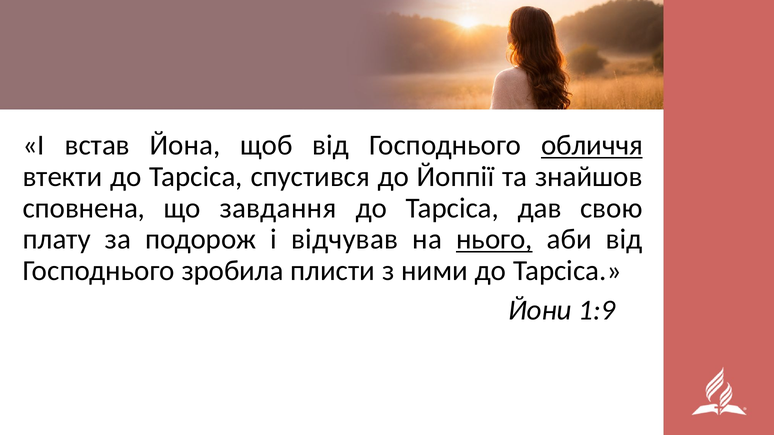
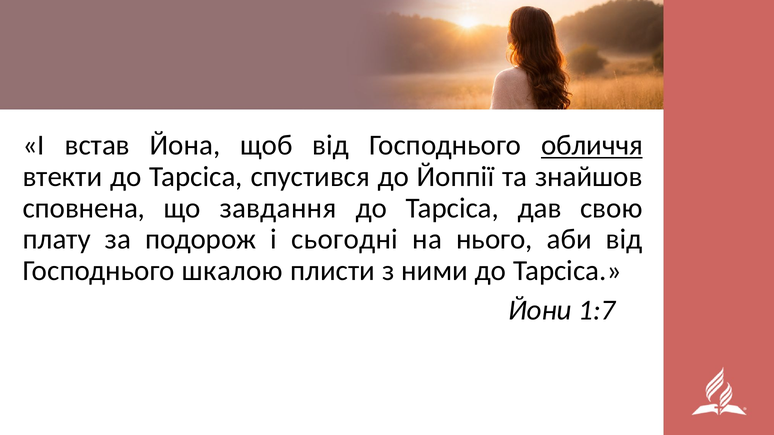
відчував: відчував -> сьогодні
нього underline: present -> none
зробила: зробила -> шкалою
1:9: 1:9 -> 1:7
